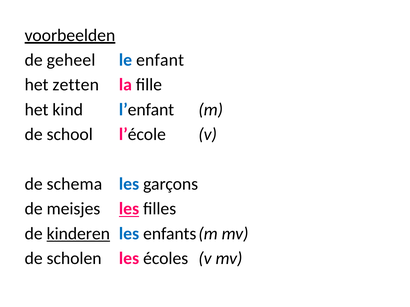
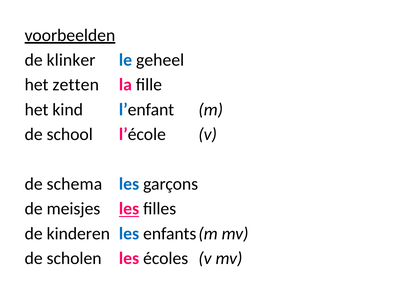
geheel: geheel -> klinker
enfant: enfant -> geheel
kinderen underline: present -> none
